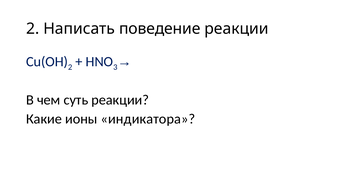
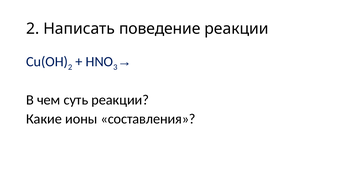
индикатора: индикатора -> составления
